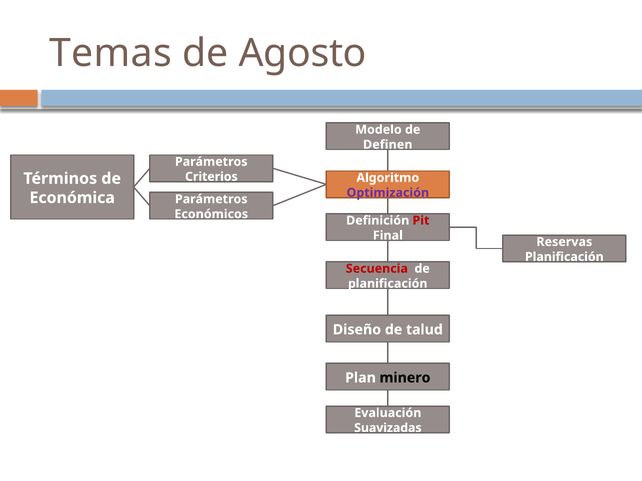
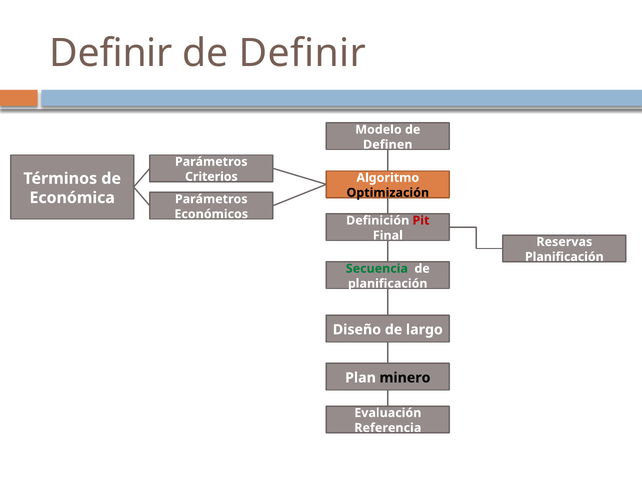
Temas at (111, 54): Temas -> Definir
de Agosto: Agosto -> Definir
Optimización colour: purple -> black
Secuencia colour: red -> green
talud: talud -> largo
Suavizadas: Suavizadas -> Referencia
